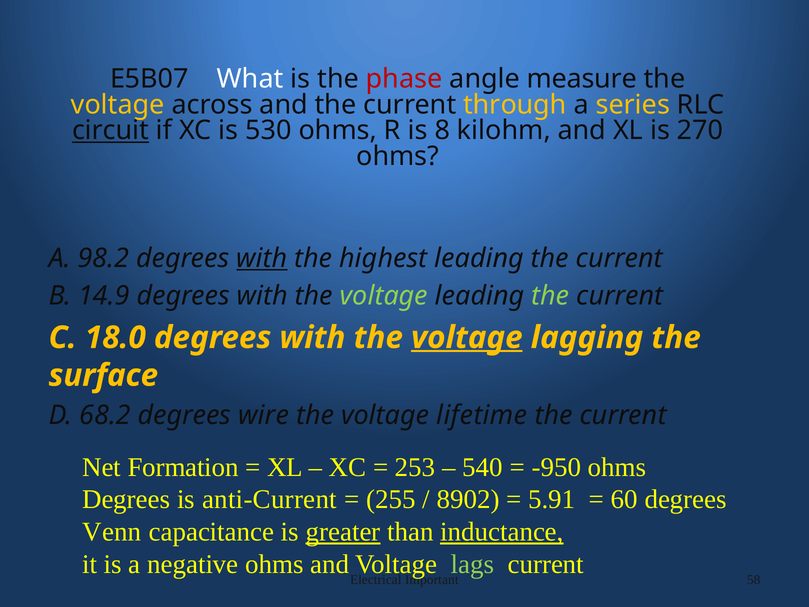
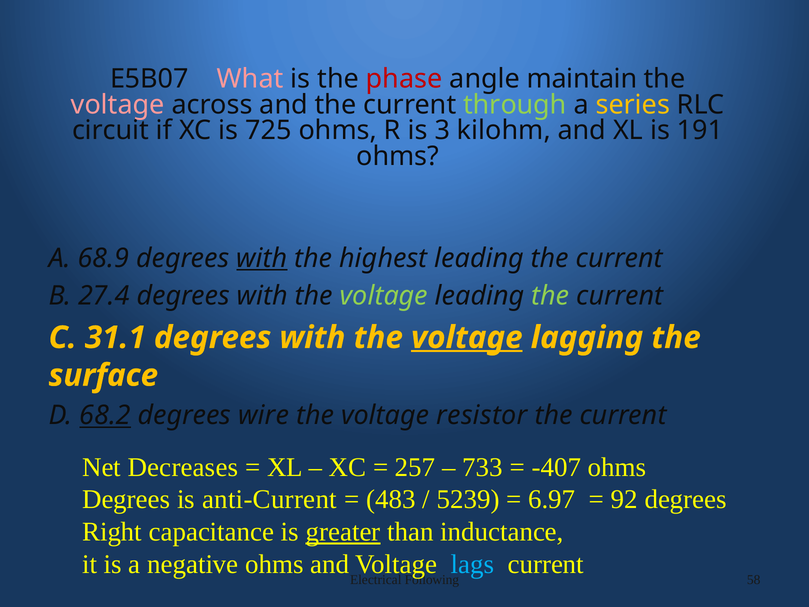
What colour: white -> pink
measure: measure -> maintain
voltage at (118, 105) colour: yellow -> pink
through colour: yellow -> light green
circuit underline: present -> none
530: 530 -> 725
8: 8 -> 3
270: 270 -> 191
98.2: 98.2 -> 68.9
14.9: 14.9 -> 27.4
18.0: 18.0 -> 31.1
68.2 underline: none -> present
lifetime: lifetime -> resistor
Formation: Formation -> Decreases
253: 253 -> 257
540: 540 -> 733
-950: -950 -> -407
255: 255 -> 483
8902: 8902 -> 5239
5.91: 5.91 -> 6.97
60: 60 -> 92
Venn: Venn -> Right
inductance underline: present -> none
lags colour: light green -> light blue
Important: Important -> Following
